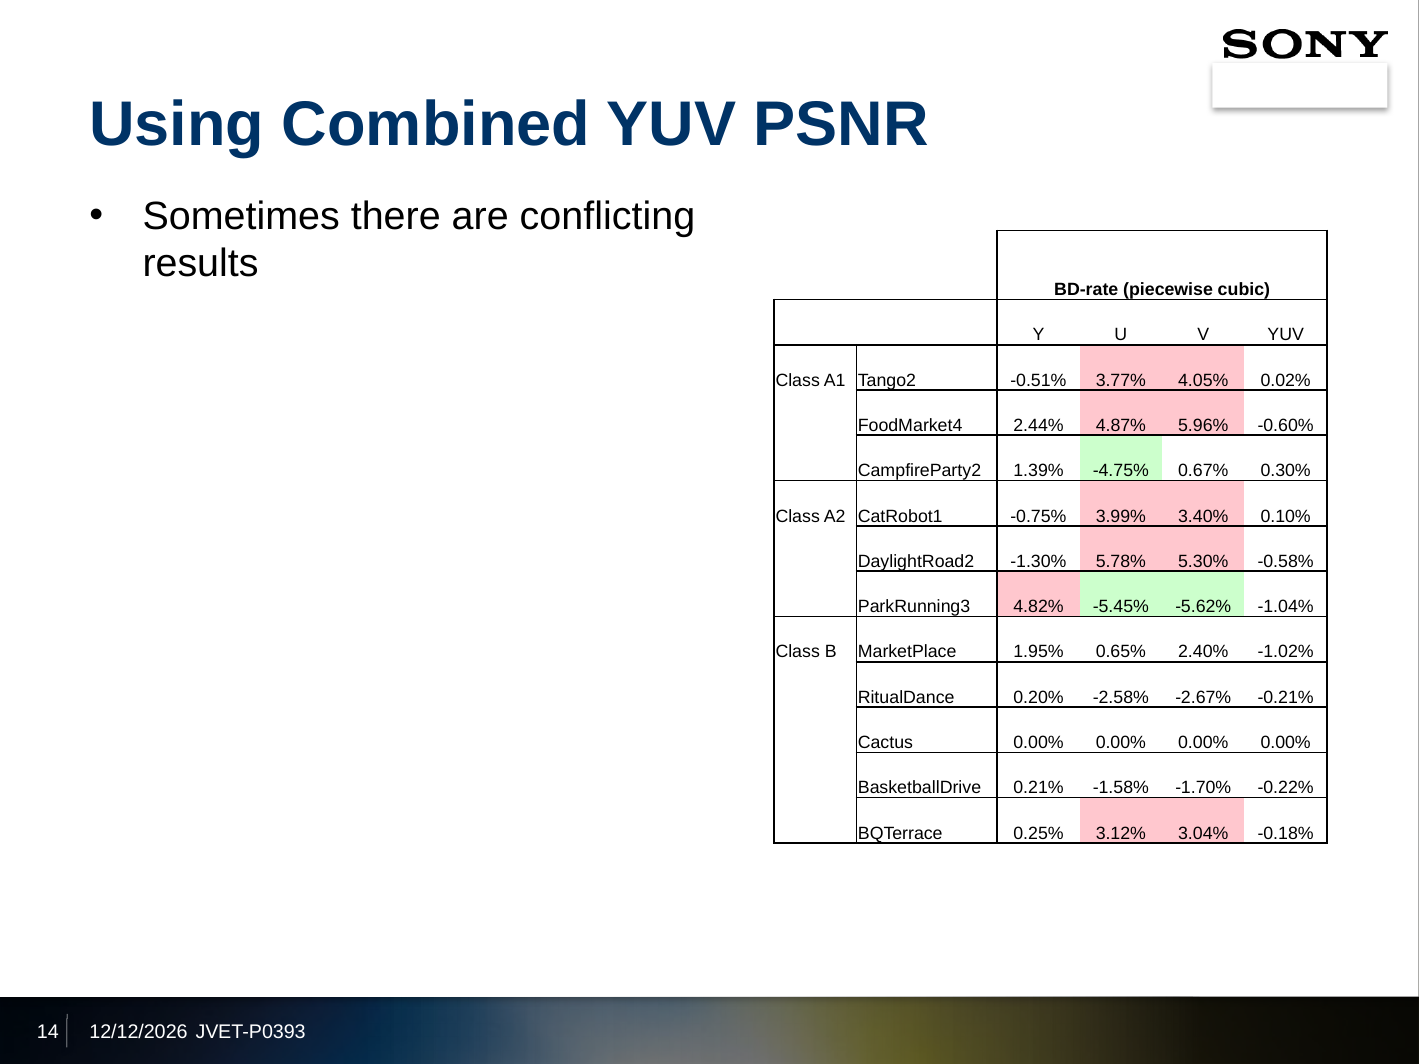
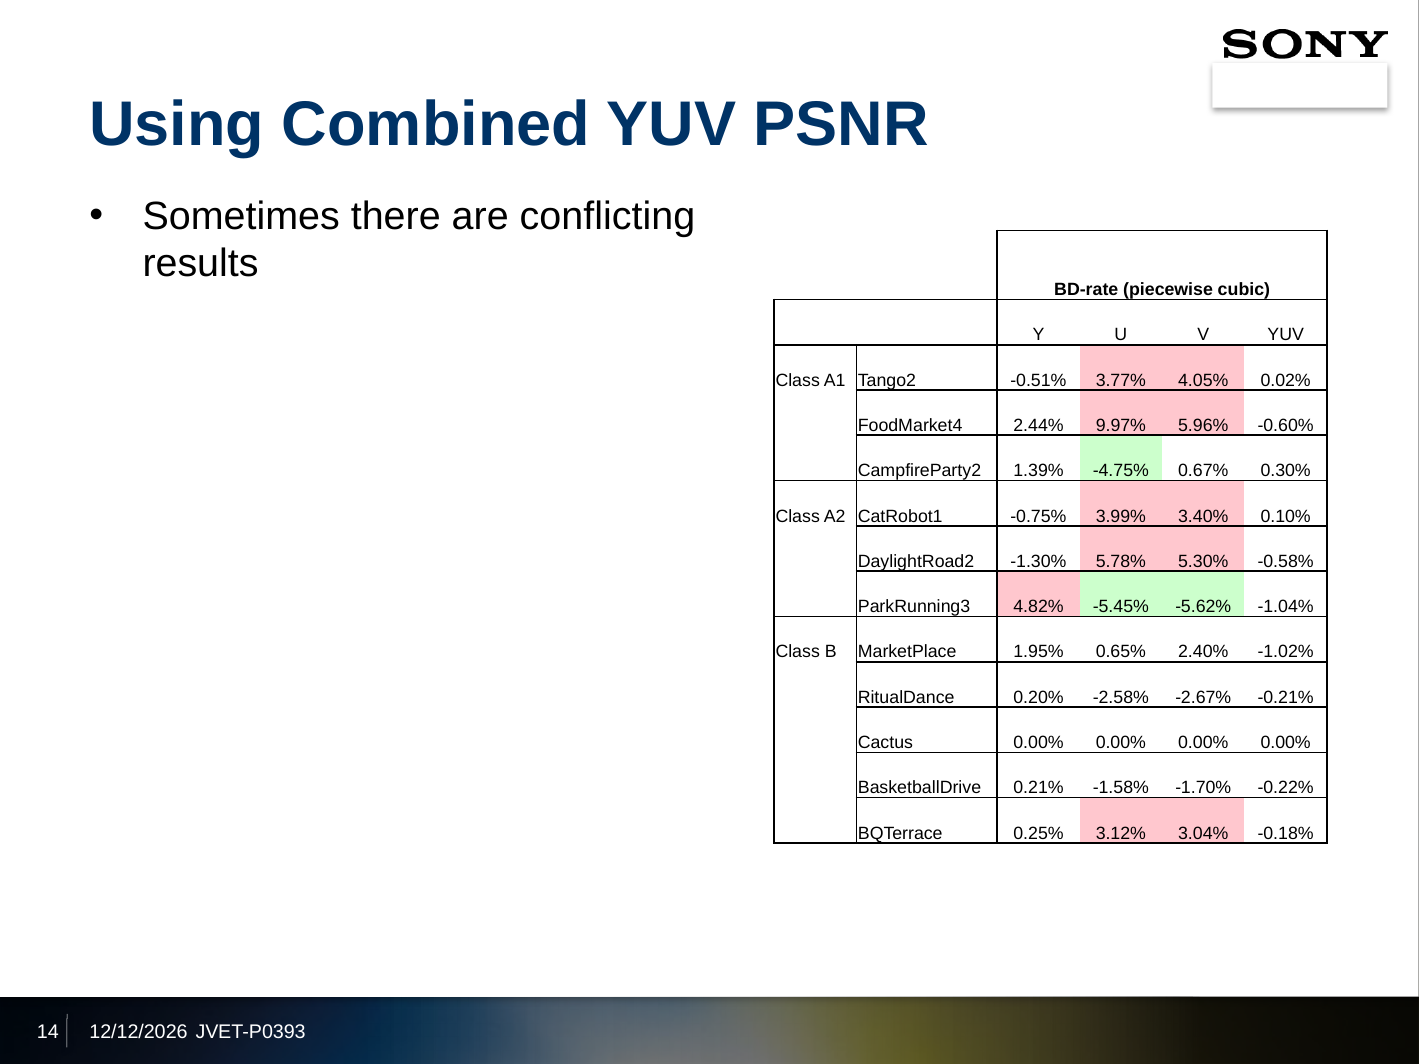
4.87%: 4.87% -> 9.97%
